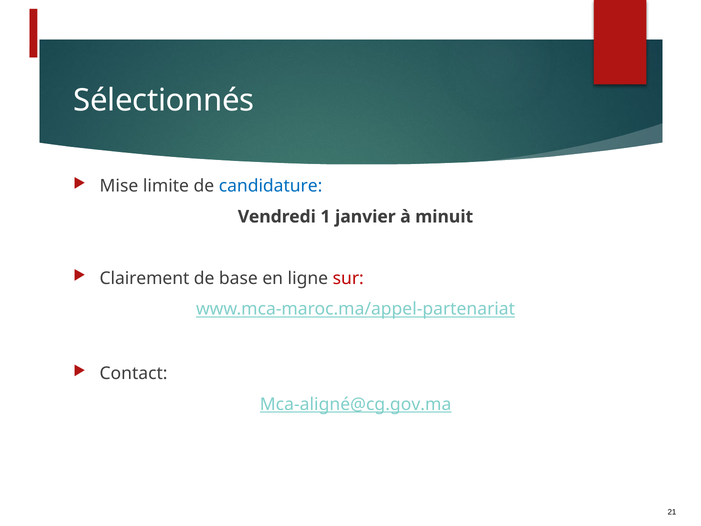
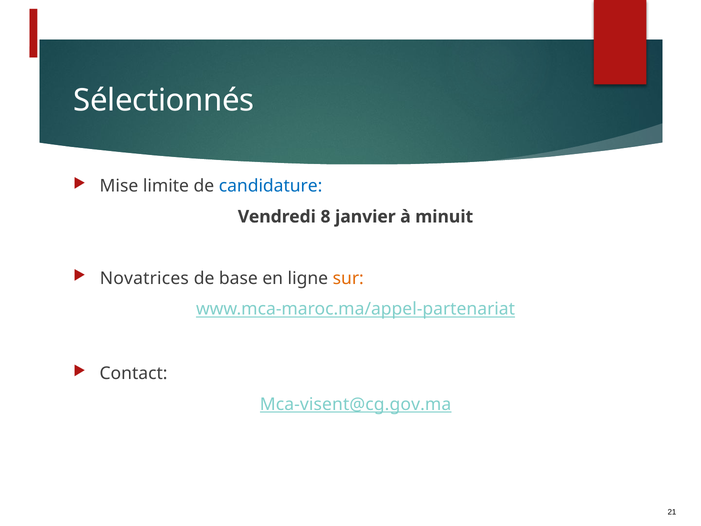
1: 1 -> 8
Clairement: Clairement -> Novatrices
sur colour: red -> orange
Mca-aligné@cg.gov.ma: Mca-aligné@cg.gov.ma -> Mca-visent@cg.gov.ma
